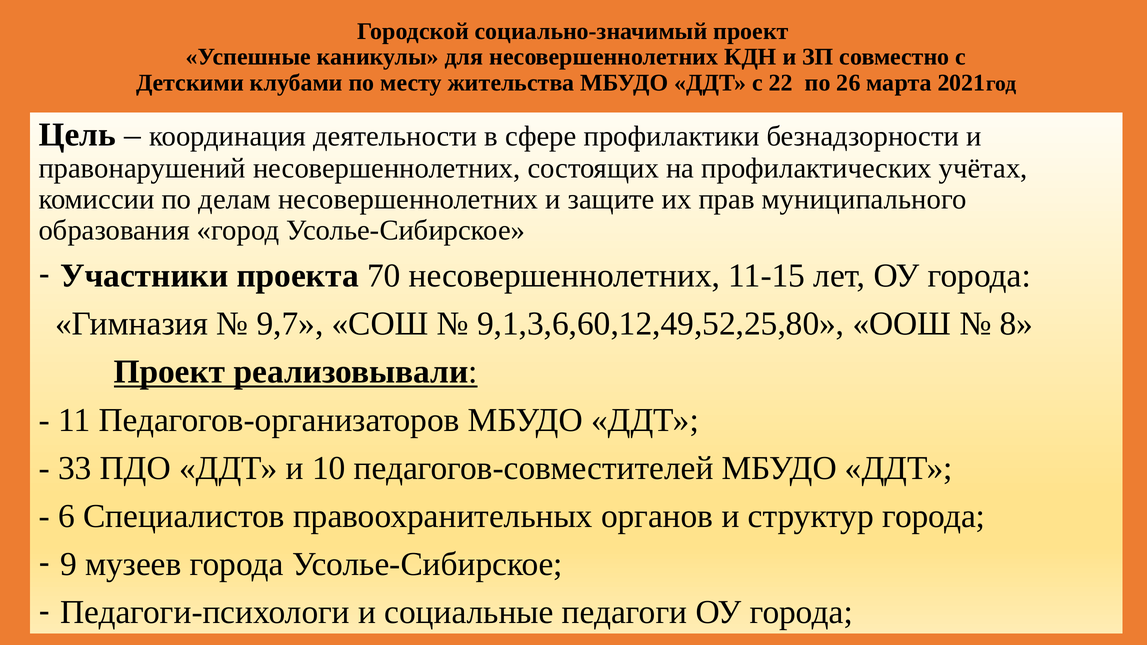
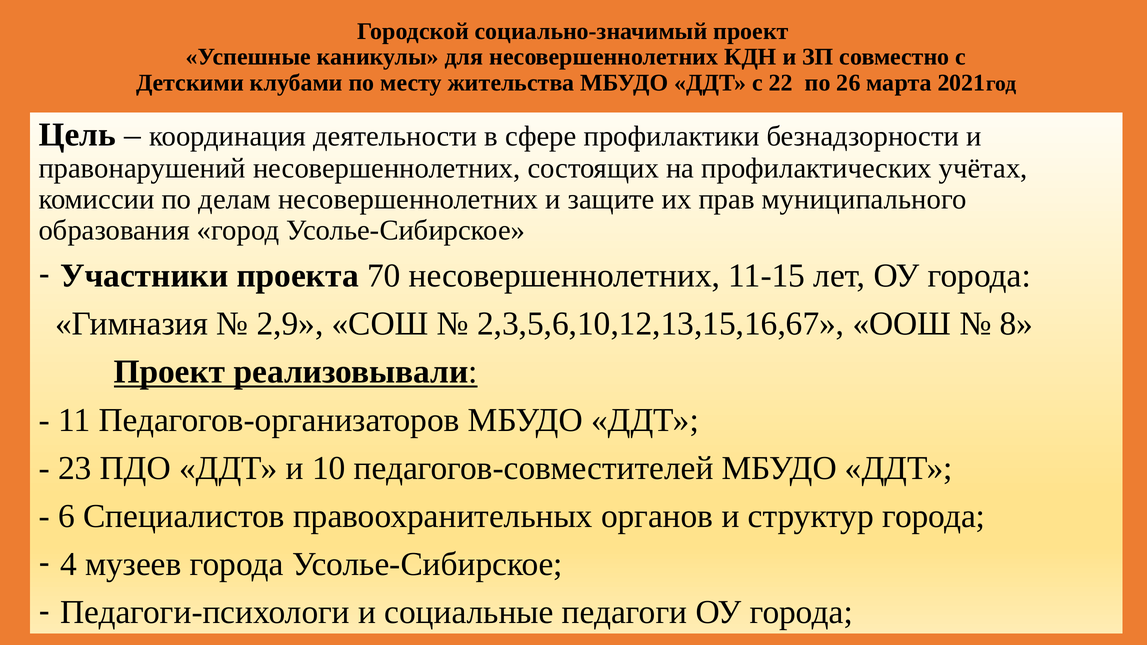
9,7: 9,7 -> 2,9
9,1,3,6,60,12,49,52,25,80: 9,1,3,6,60,12,49,52,25,80 -> 2,3,5,6,10,12,13,15,16,67
33: 33 -> 23
9: 9 -> 4
